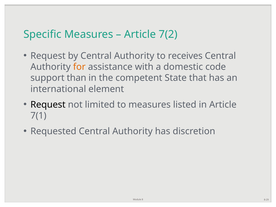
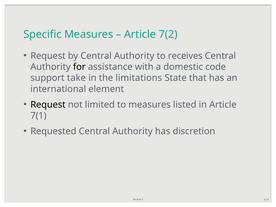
for colour: orange -> black
than: than -> take
competent: competent -> limitations
